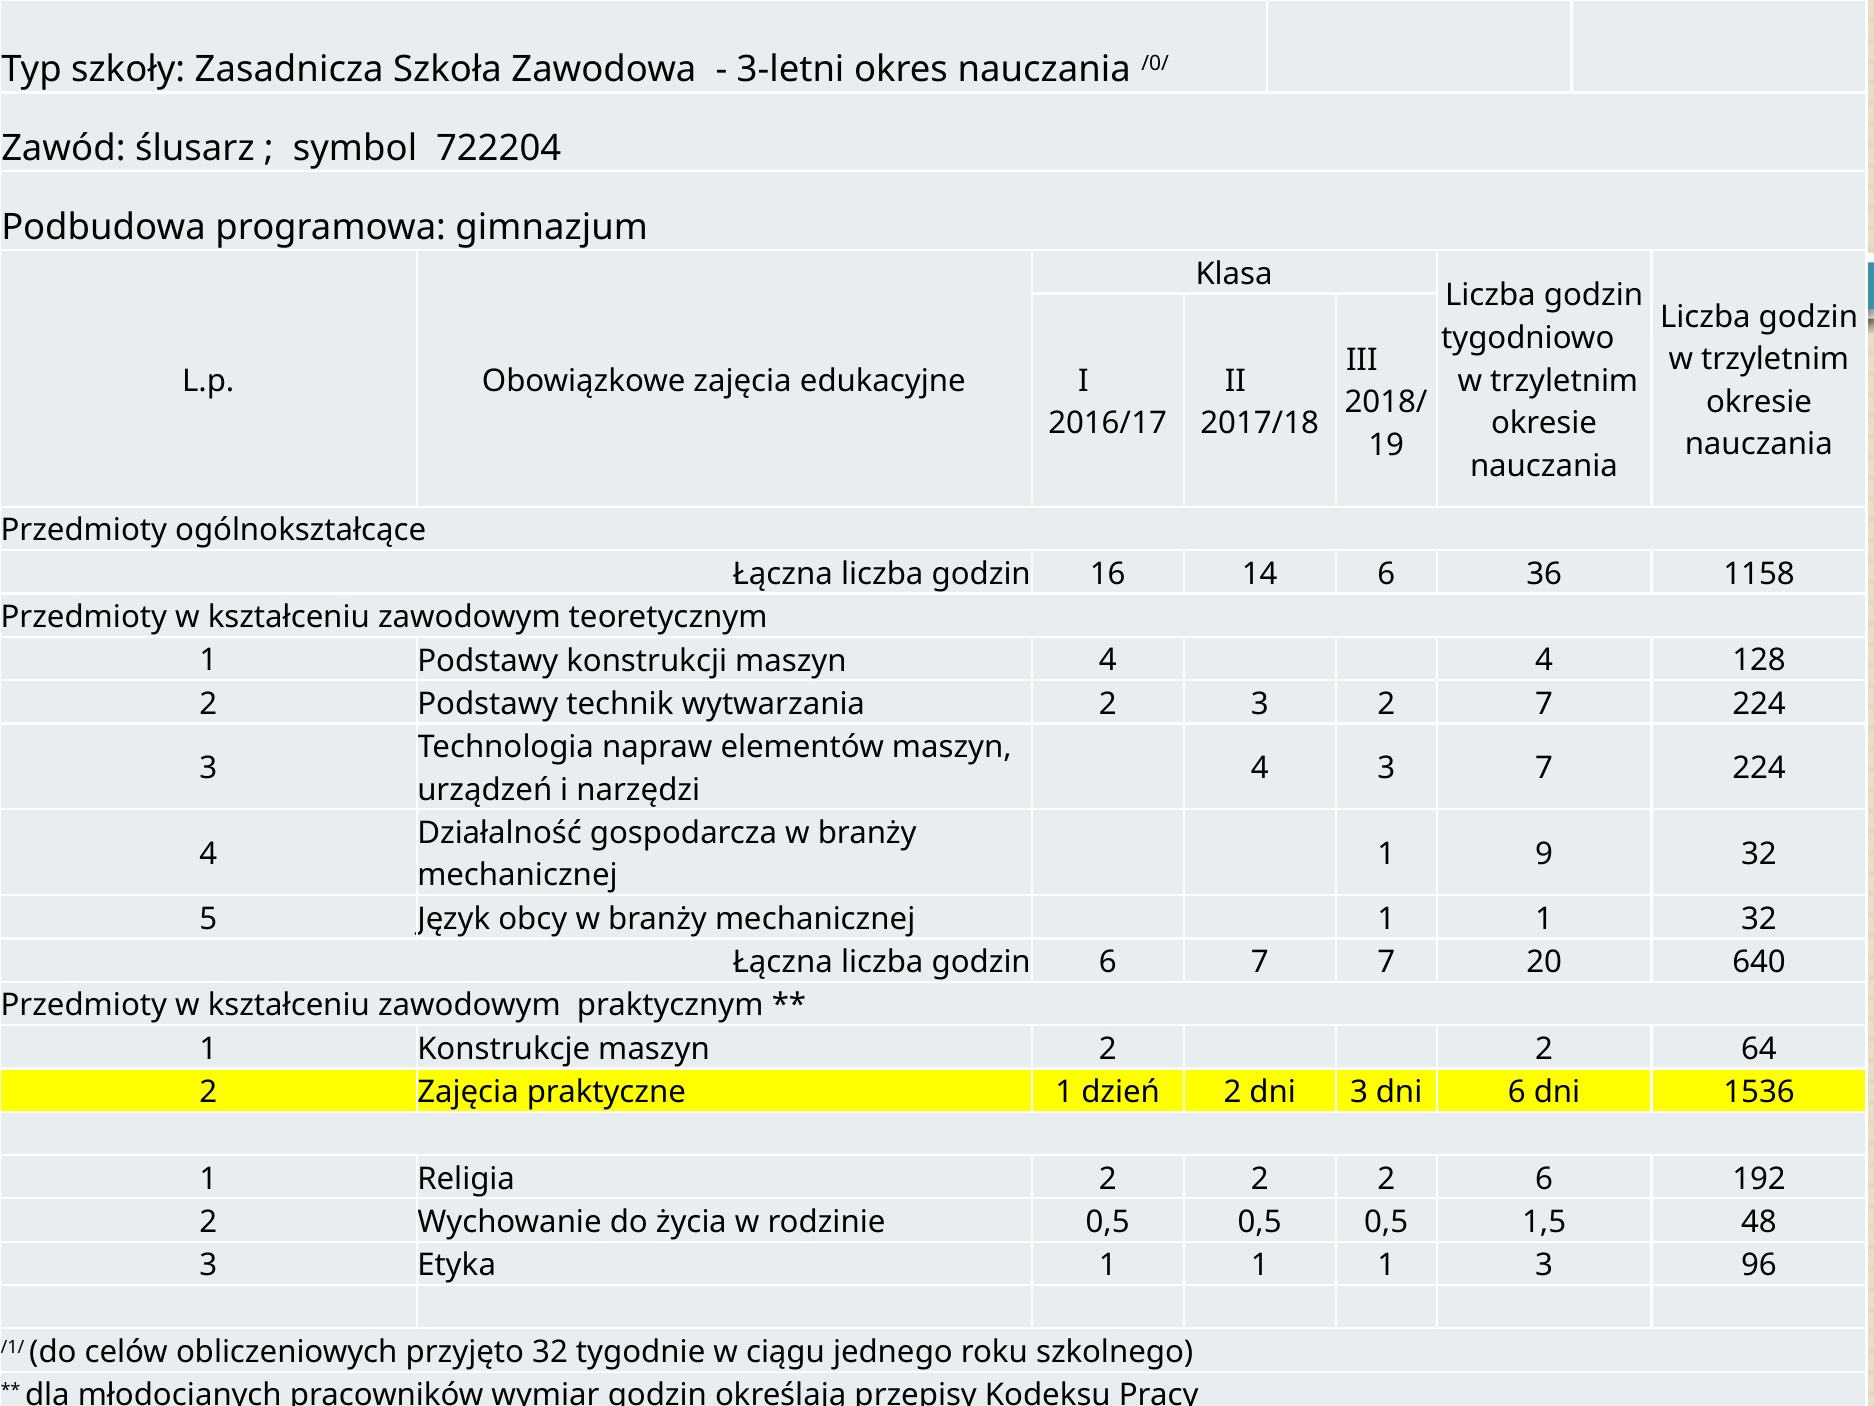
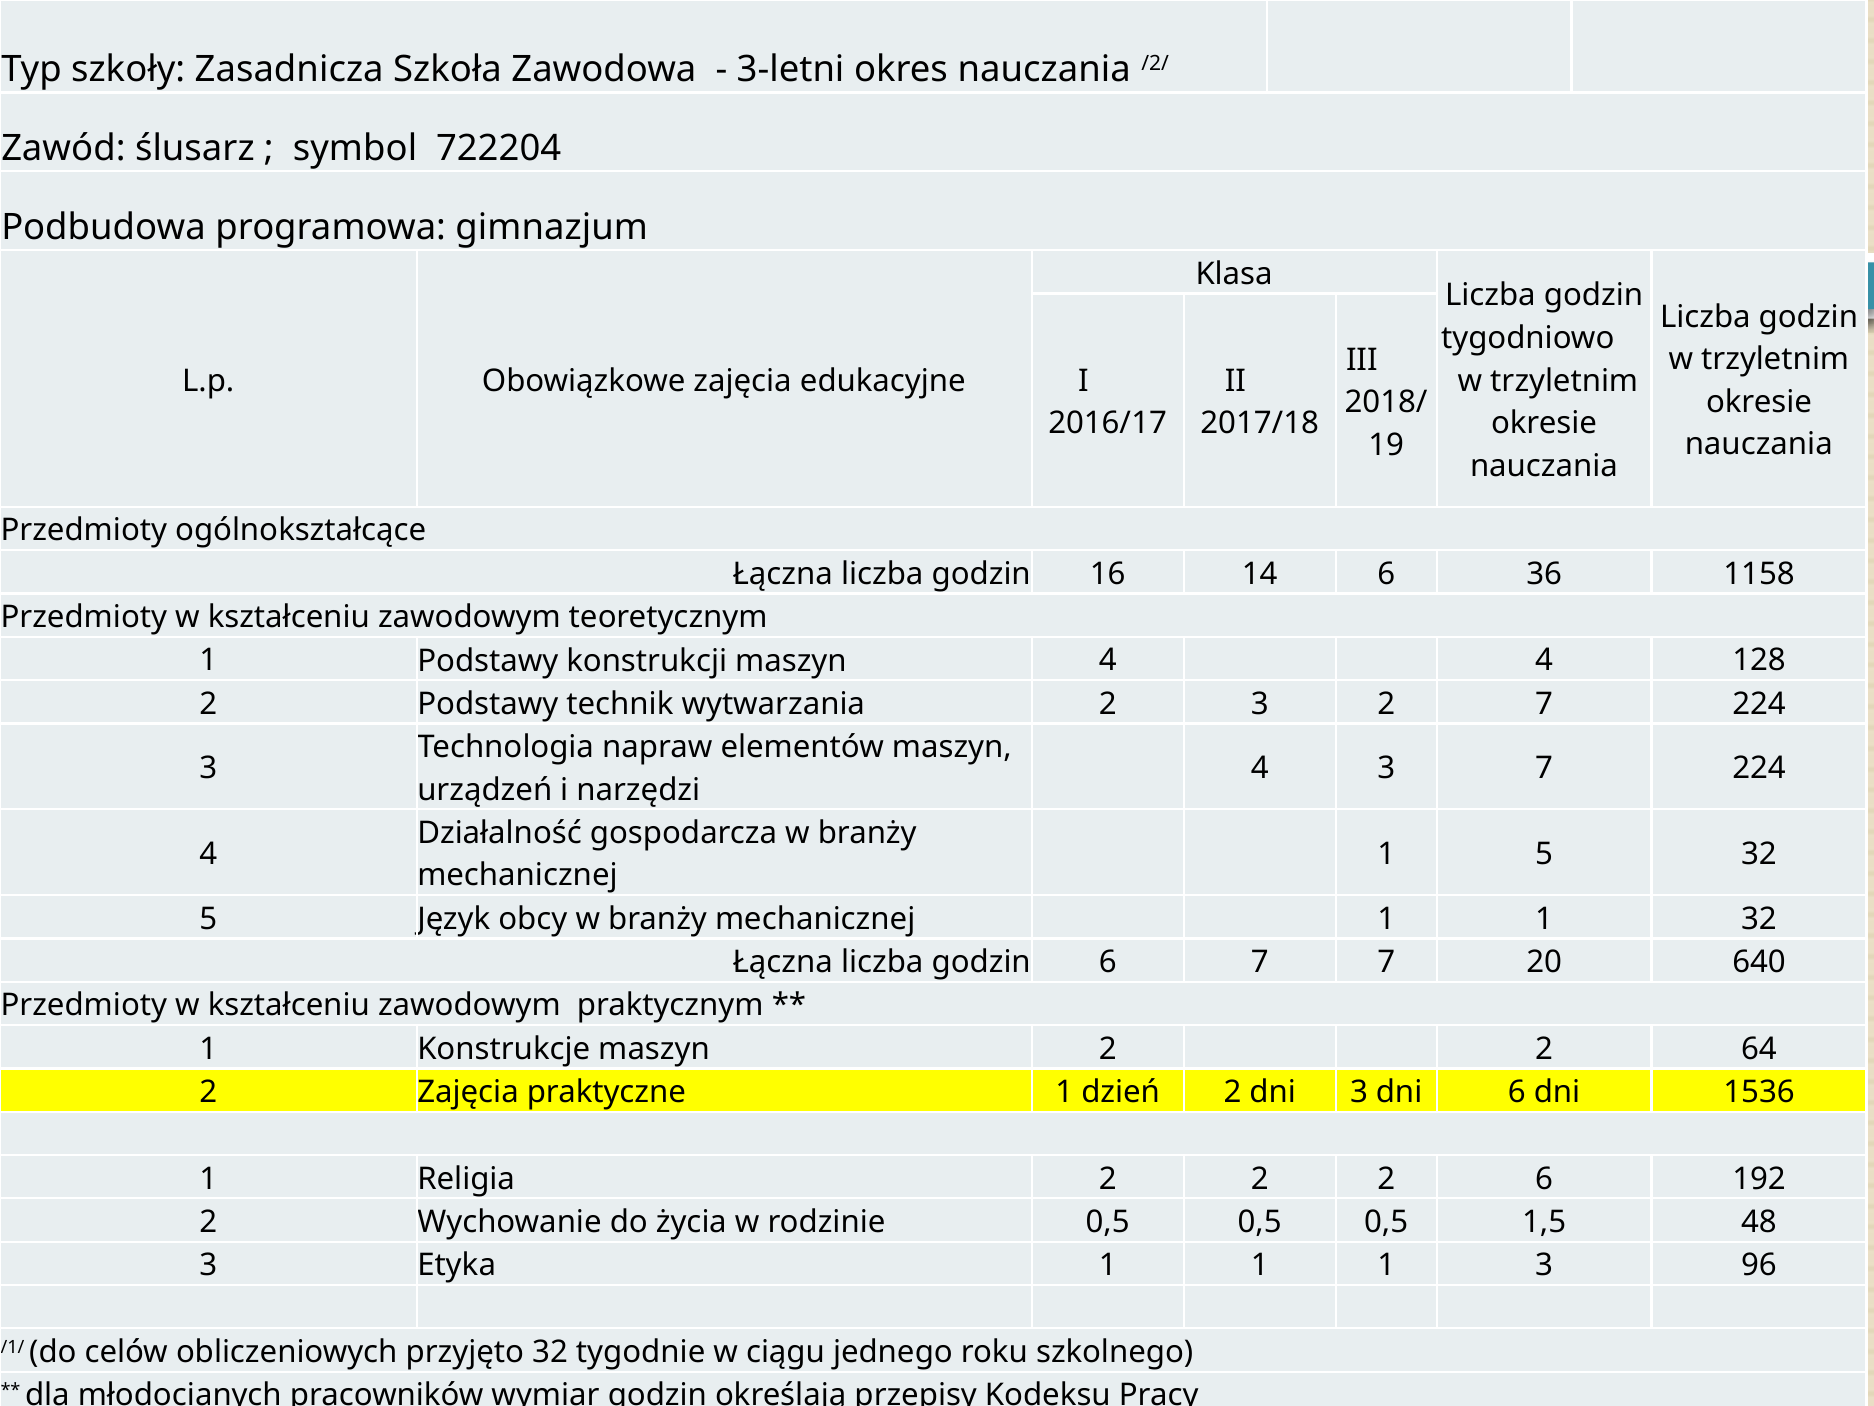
/0/: /0/ -> /2/
1 9: 9 -> 5
